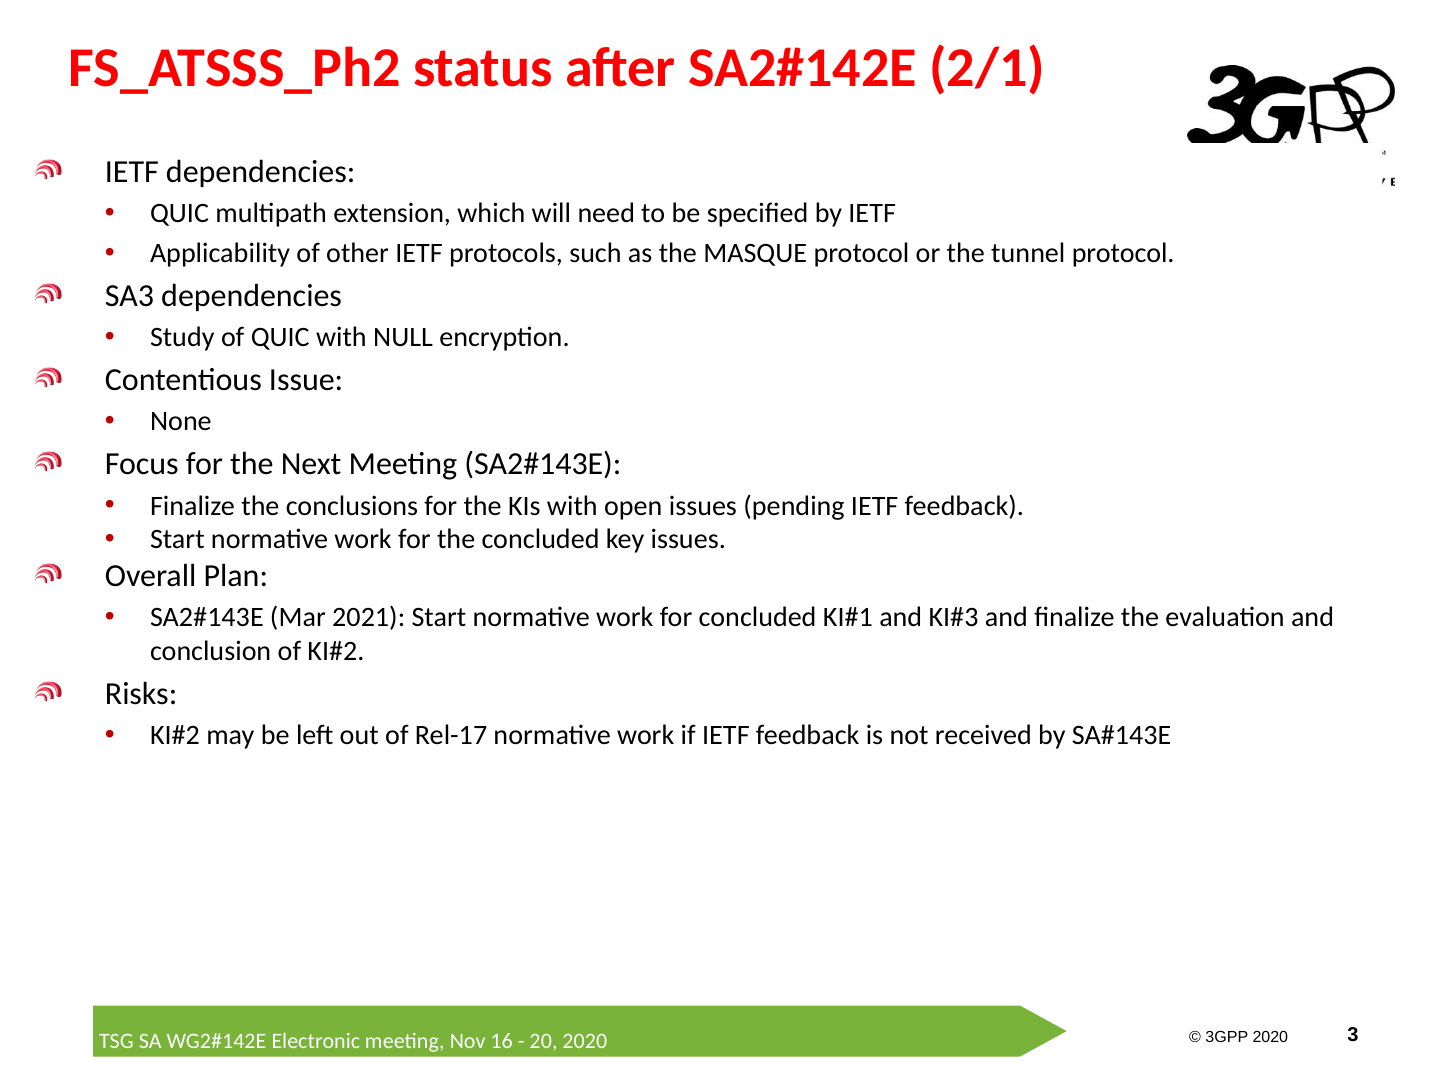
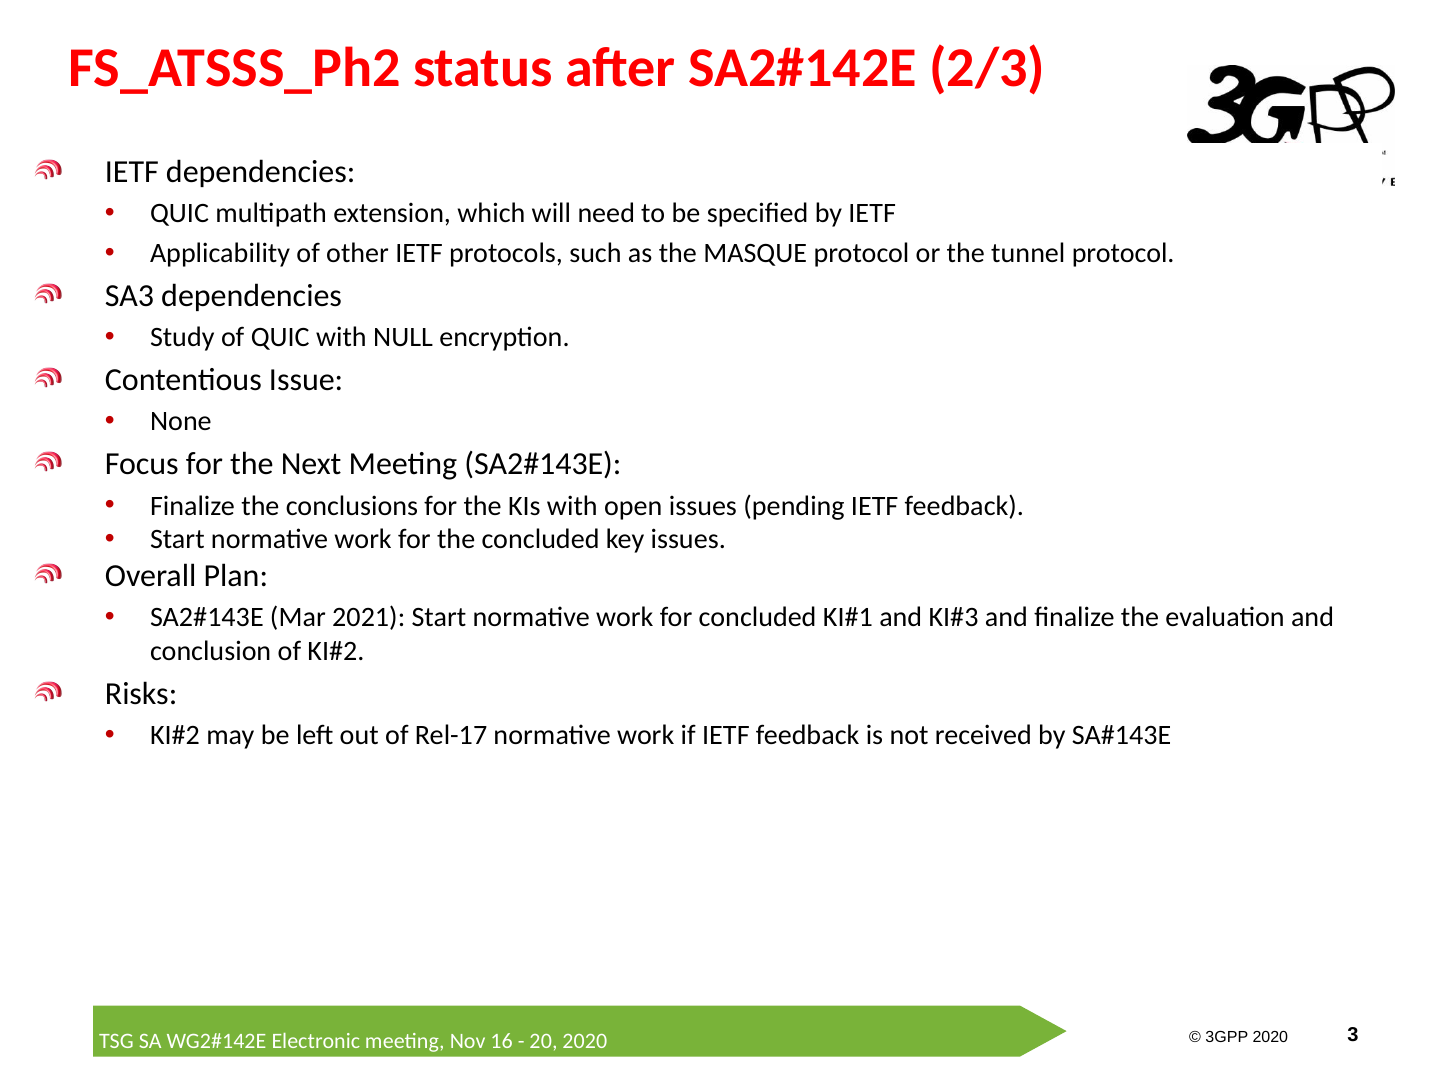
2/1: 2/1 -> 2/3
